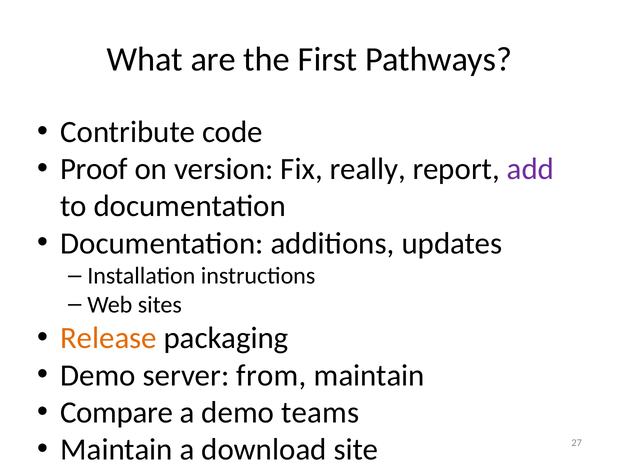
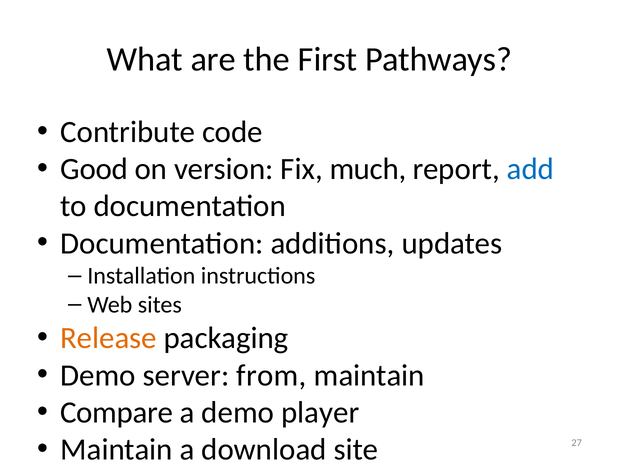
Proof: Proof -> Good
really: really -> much
add at (531, 169) colour: purple -> blue
teams: teams -> player
